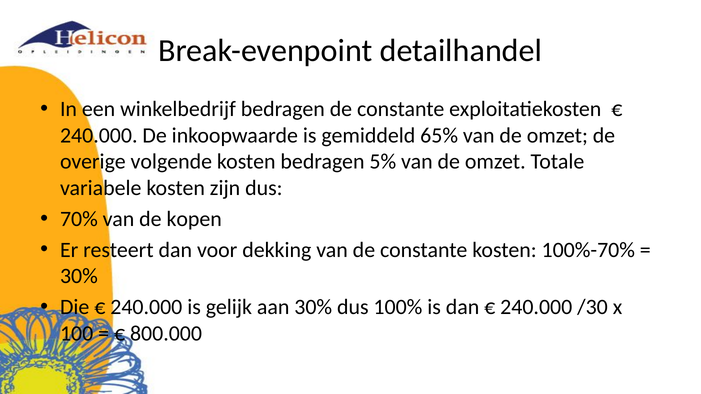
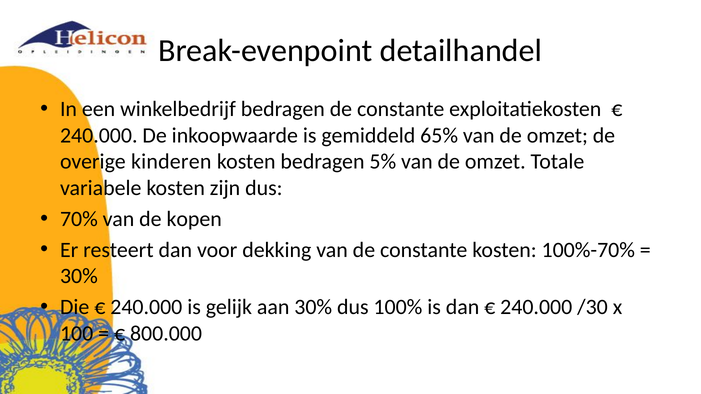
volgende: volgende -> kinderen
